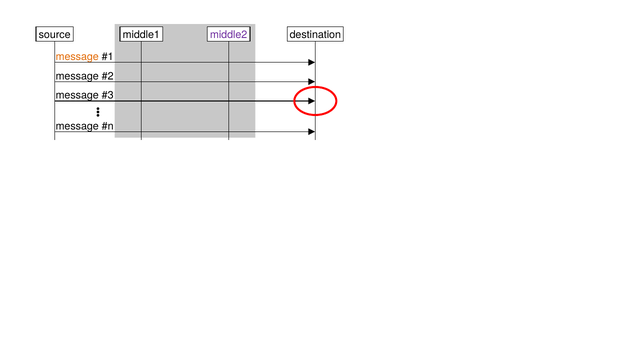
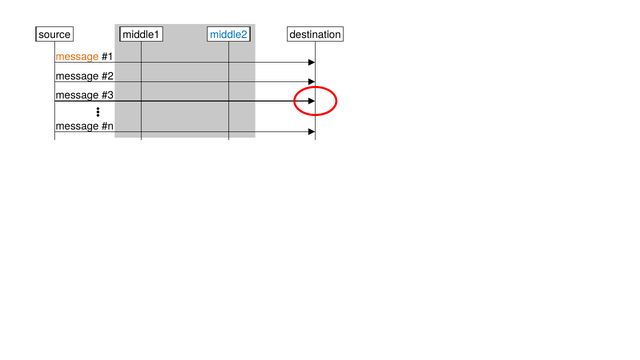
middle2 colour: purple -> blue
